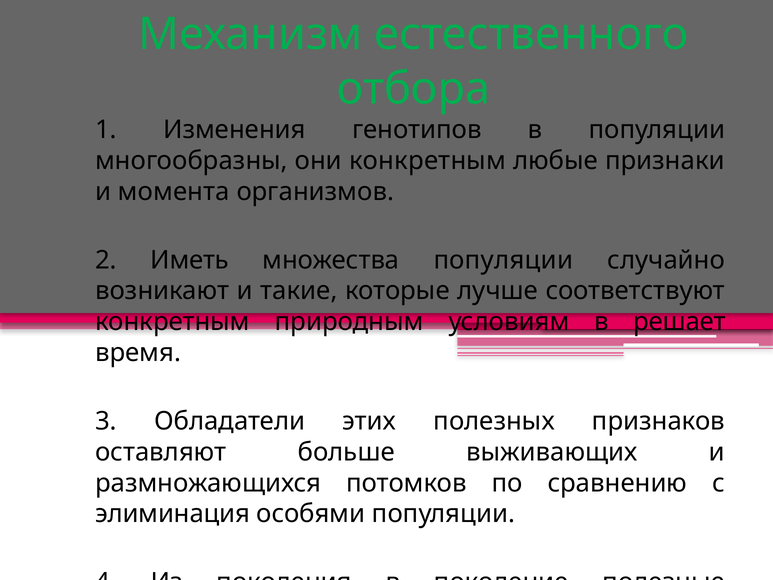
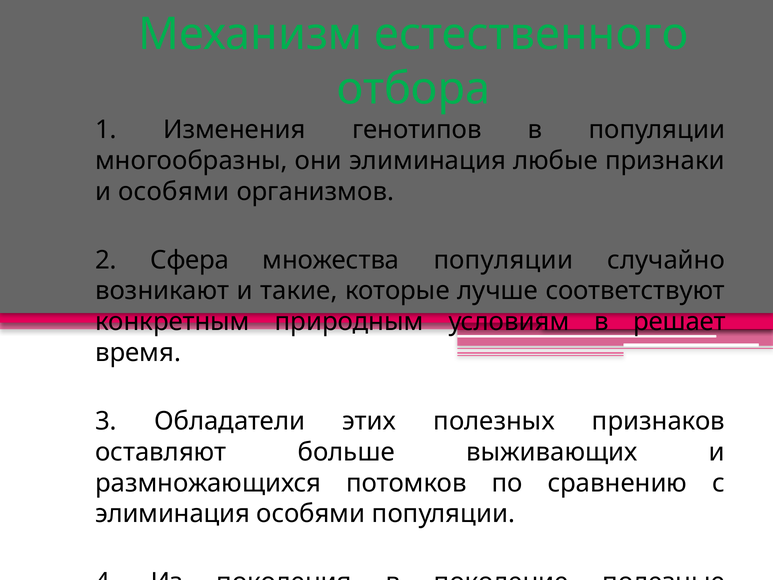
они конкретным: конкретным -> элиминация
и момента: момента -> особями
Иметь: Иметь -> Сфера
